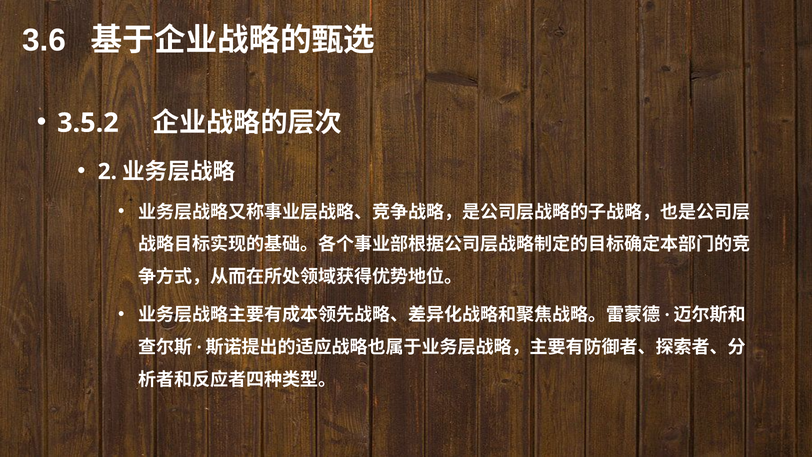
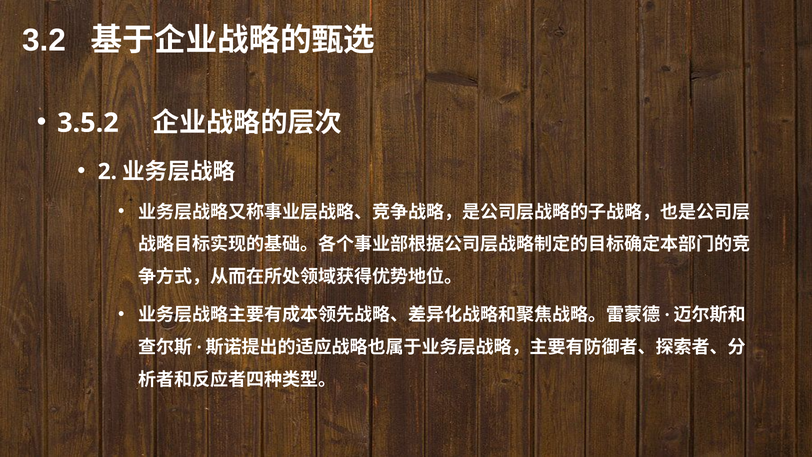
3.6: 3.6 -> 3.2
